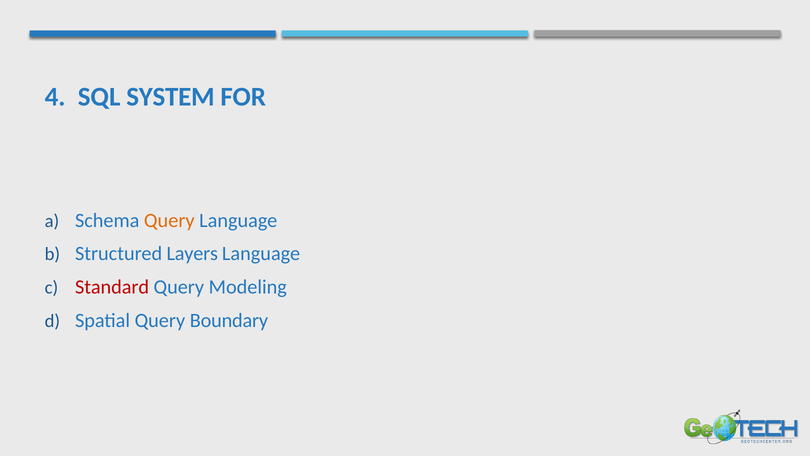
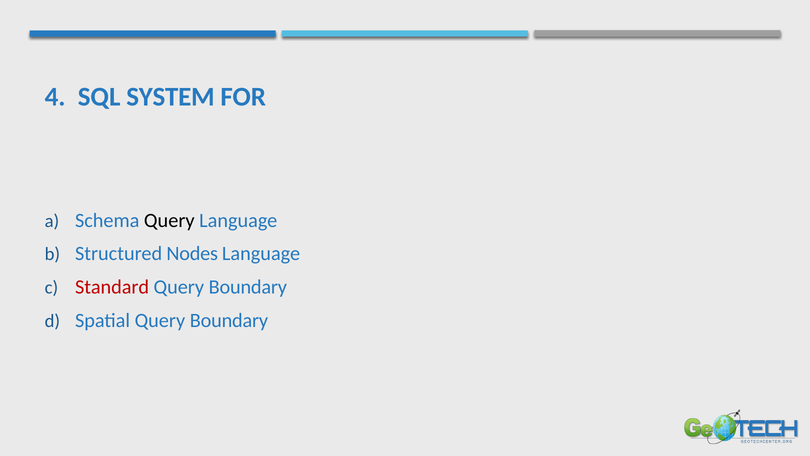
Query at (169, 220) colour: orange -> black
Layers: Layers -> Nodes
Modeling at (248, 287): Modeling -> Boundary
